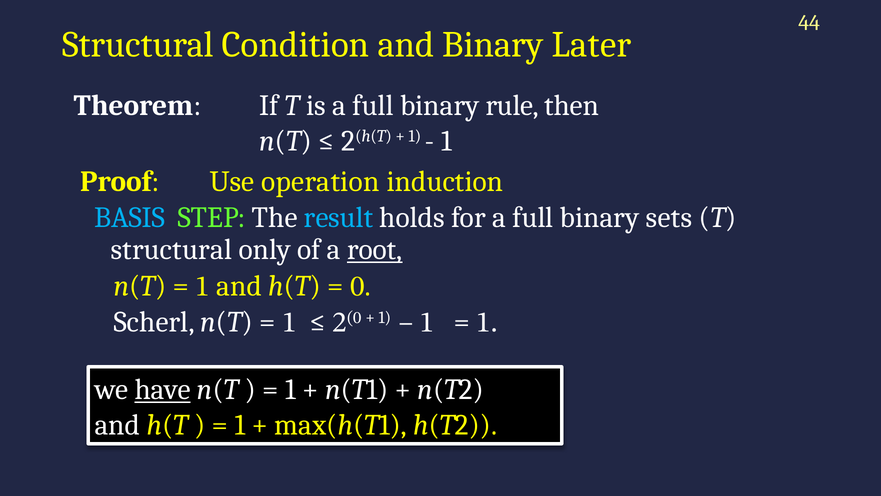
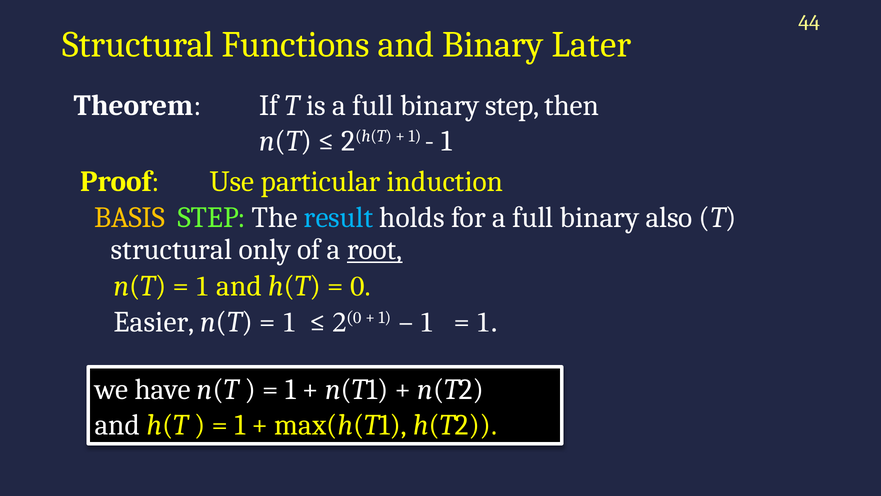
Condition: Condition -> Functions
binary rule: rule -> step
operation: operation -> particular
BASIS colour: light blue -> yellow
sets: sets -> also
Scherl: Scherl -> Easier
have underline: present -> none
